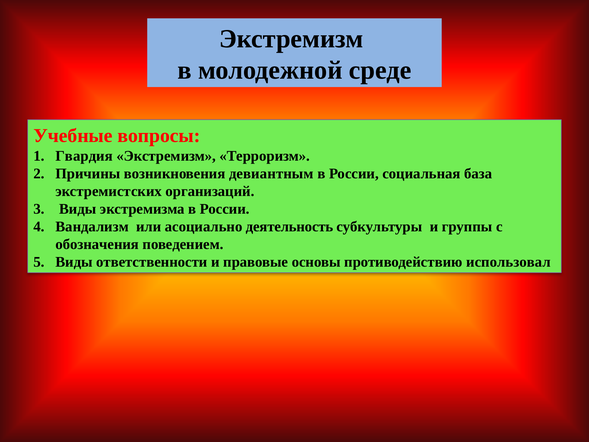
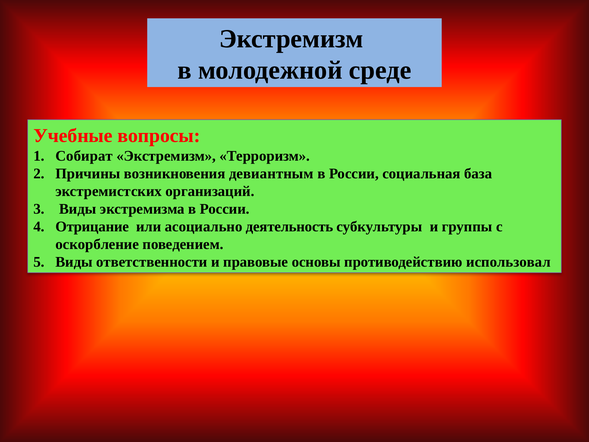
Гвардия: Гвардия -> Собират
Вандализм: Вандализм -> Отрицание
обозначения: обозначения -> оскорбление
